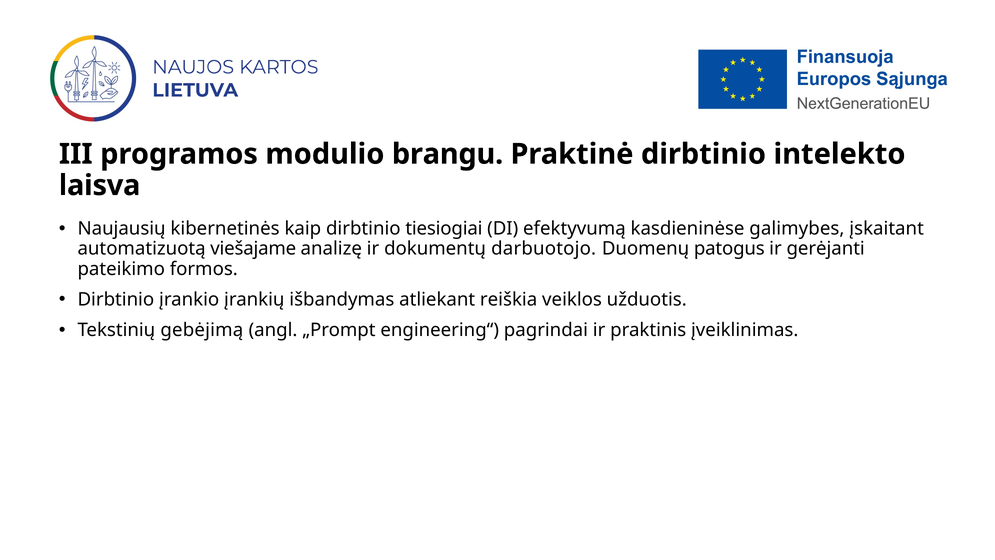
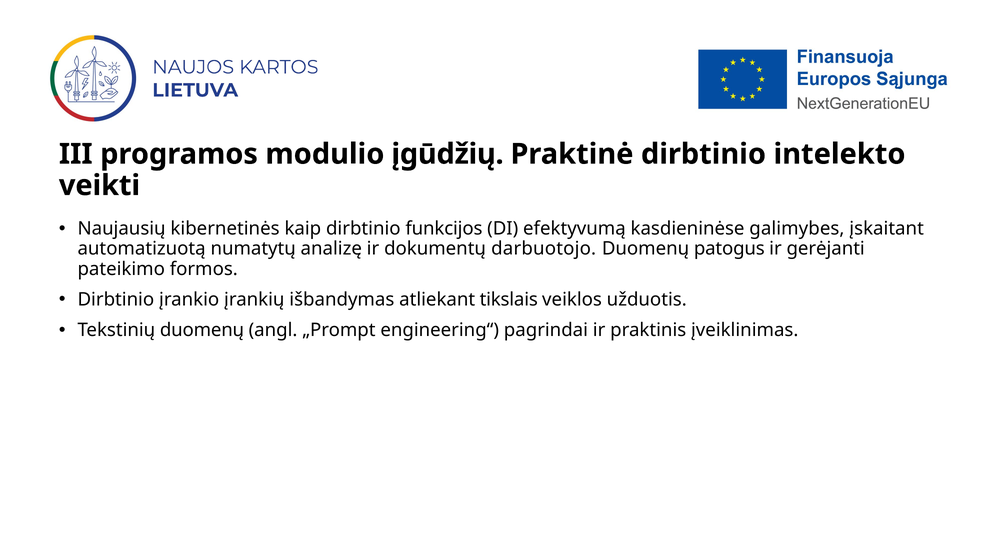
brangu: brangu -> įgūdžių
laisva: laisva -> veikti
tiesiogiai: tiesiogiai -> funkcijos
viešajame: viešajame -> numatytų
reiškia: reiškia -> tikslais
Tekstinių gebėjimą: gebėjimą -> duomenų
